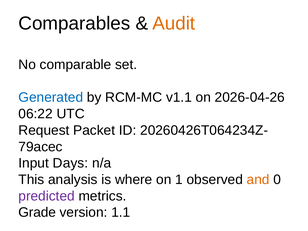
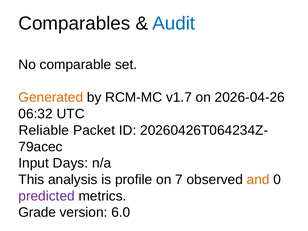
Audit colour: orange -> blue
Generated colour: blue -> orange
v1.1: v1.1 -> v1.7
06:22: 06:22 -> 06:32
Request: Request -> Reliable
where: where -> profile
1: 1 -> 7
1.1: 1.1 -> 6.0
